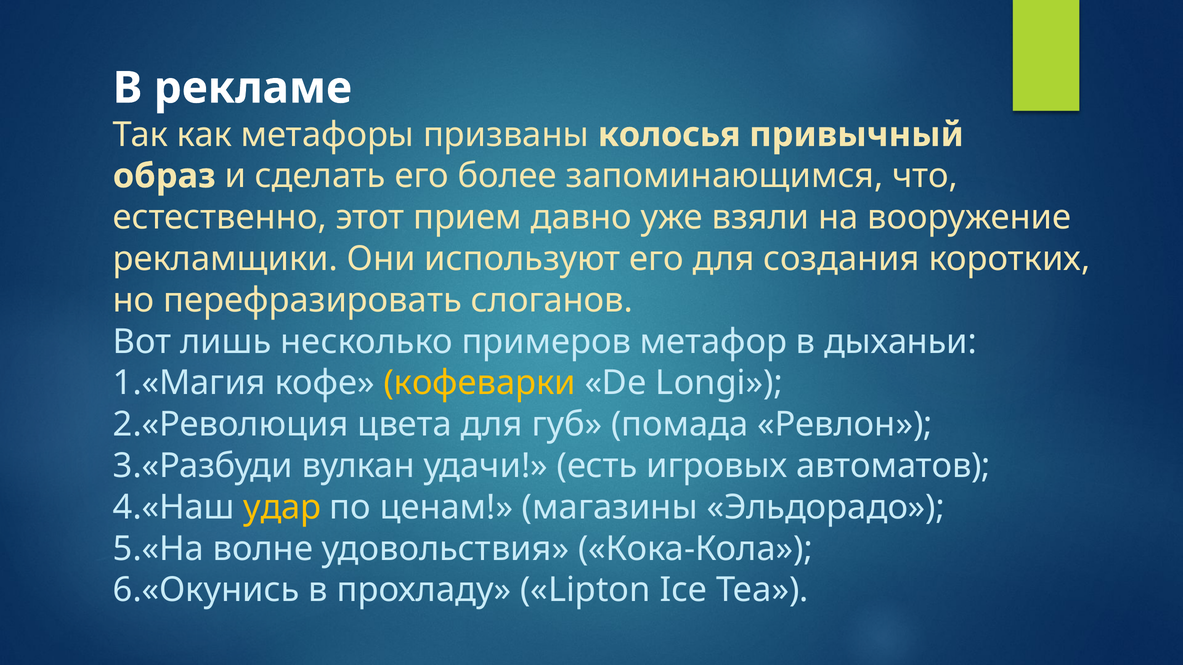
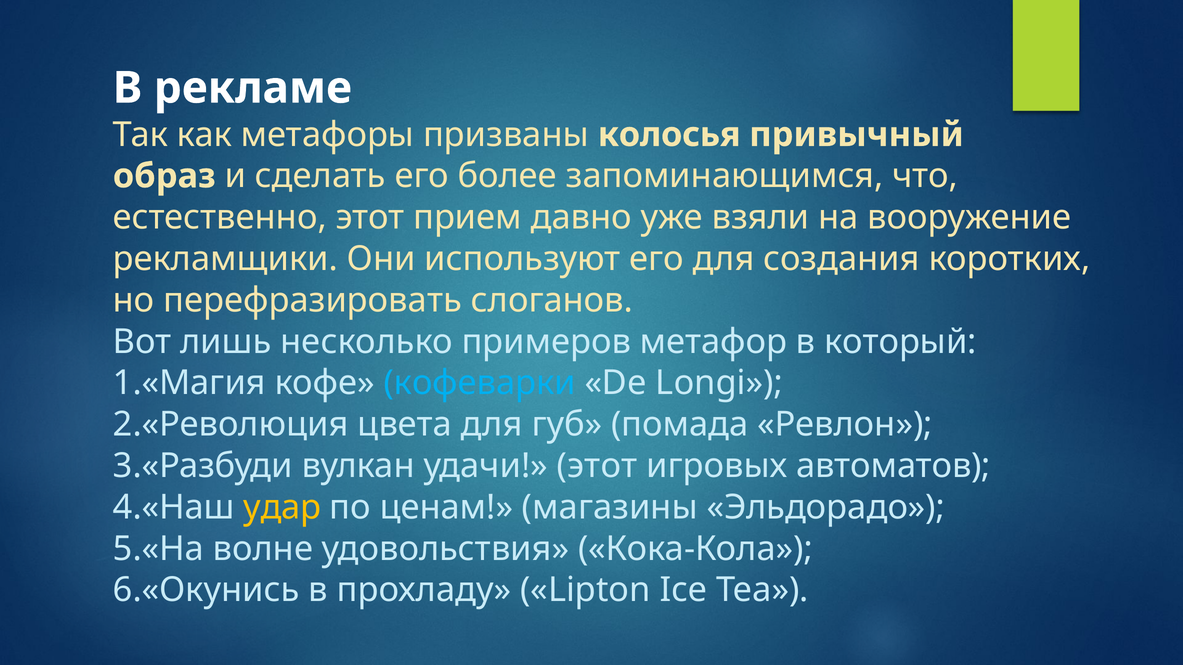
дыханьи: дыханьи -> который
кофеварки colour: yellow -> light blue
удачи есть: есть -> этот
